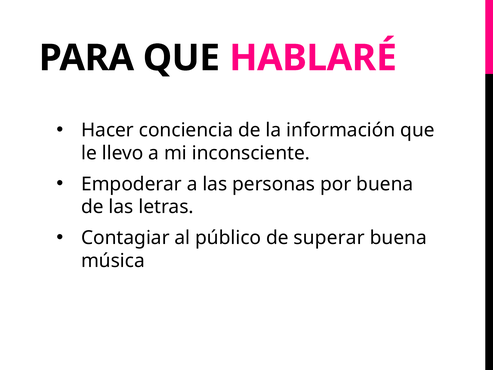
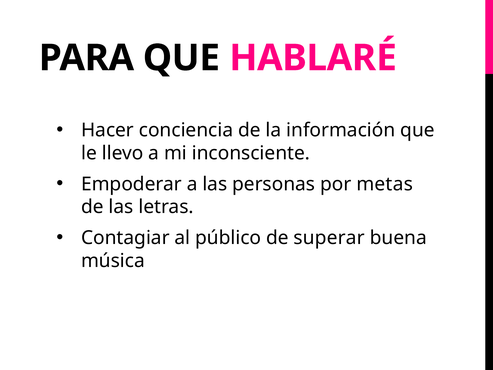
por buena: buena -> metas
